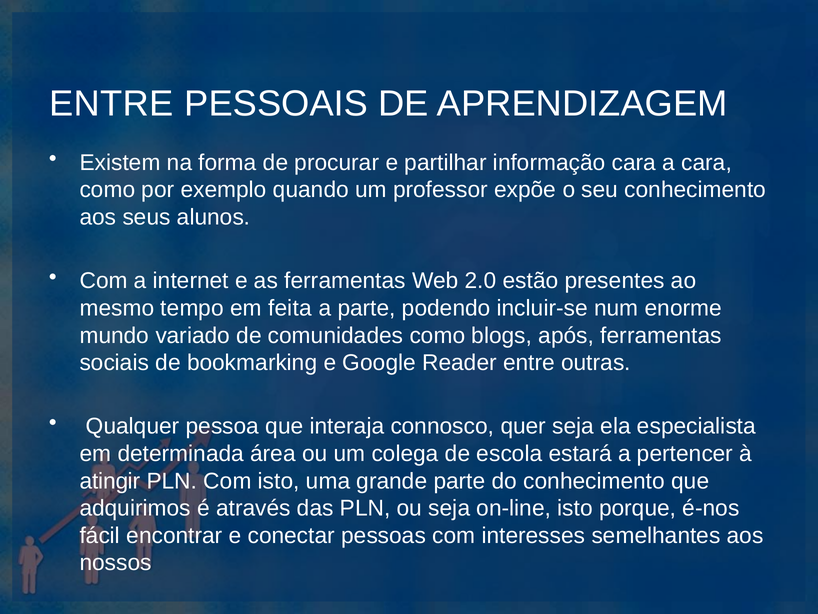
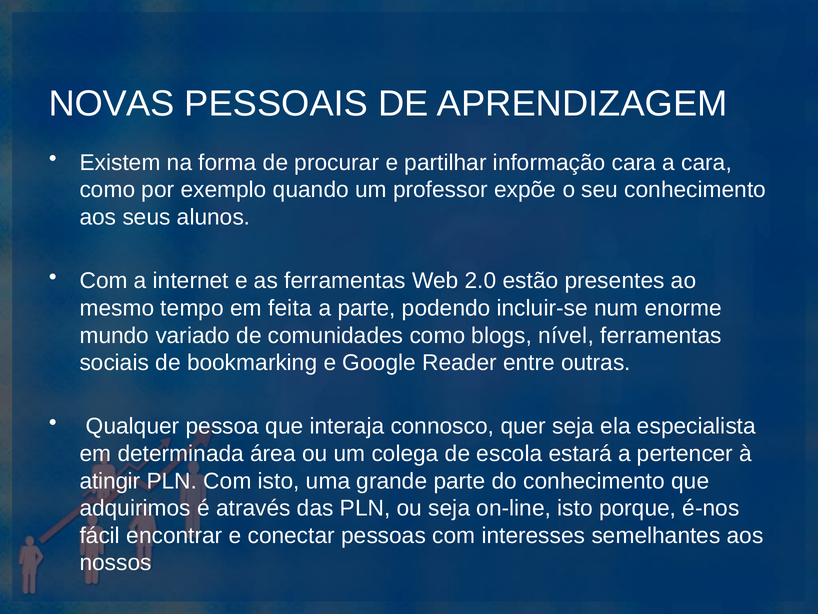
ENTRE at (111, 103): ENTRE -> NOVAS
após: após -> nível
